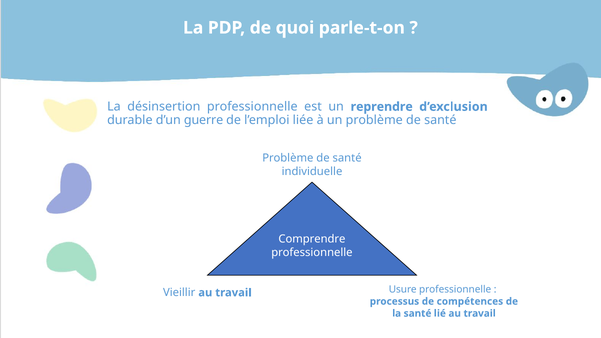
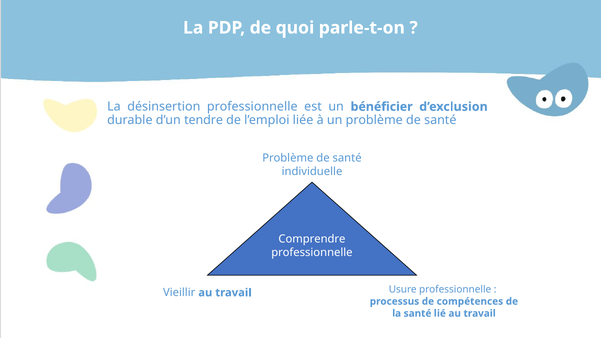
reprendre: reprendre -> bénéficier
guerre: guerre -> tendre
